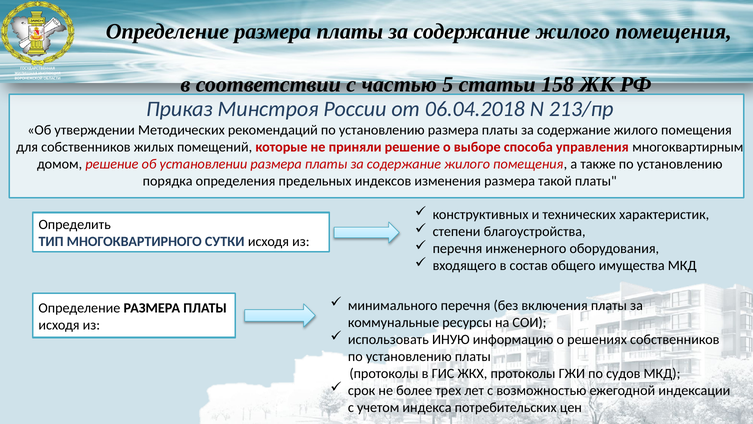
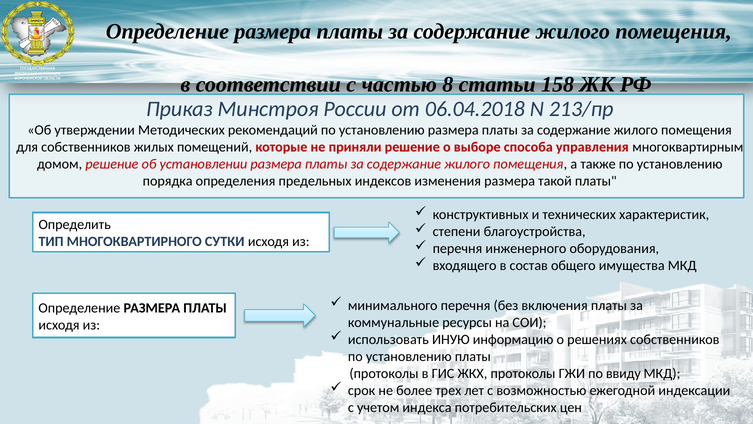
5: 5 -> 8
судов: судов -> ввиду
